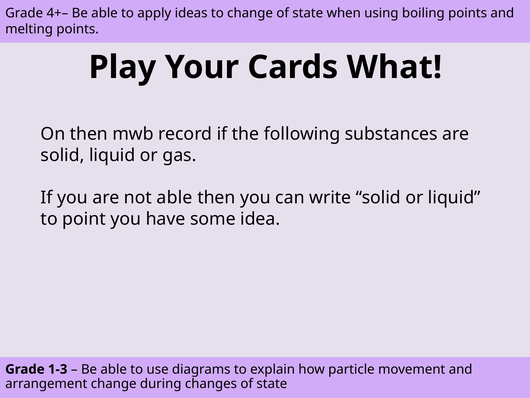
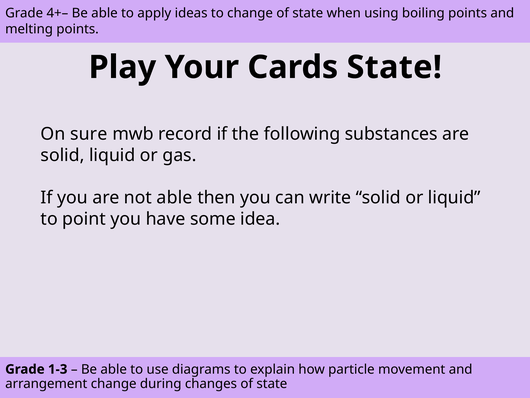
Cards What: What -> State
On then: then -> sure
